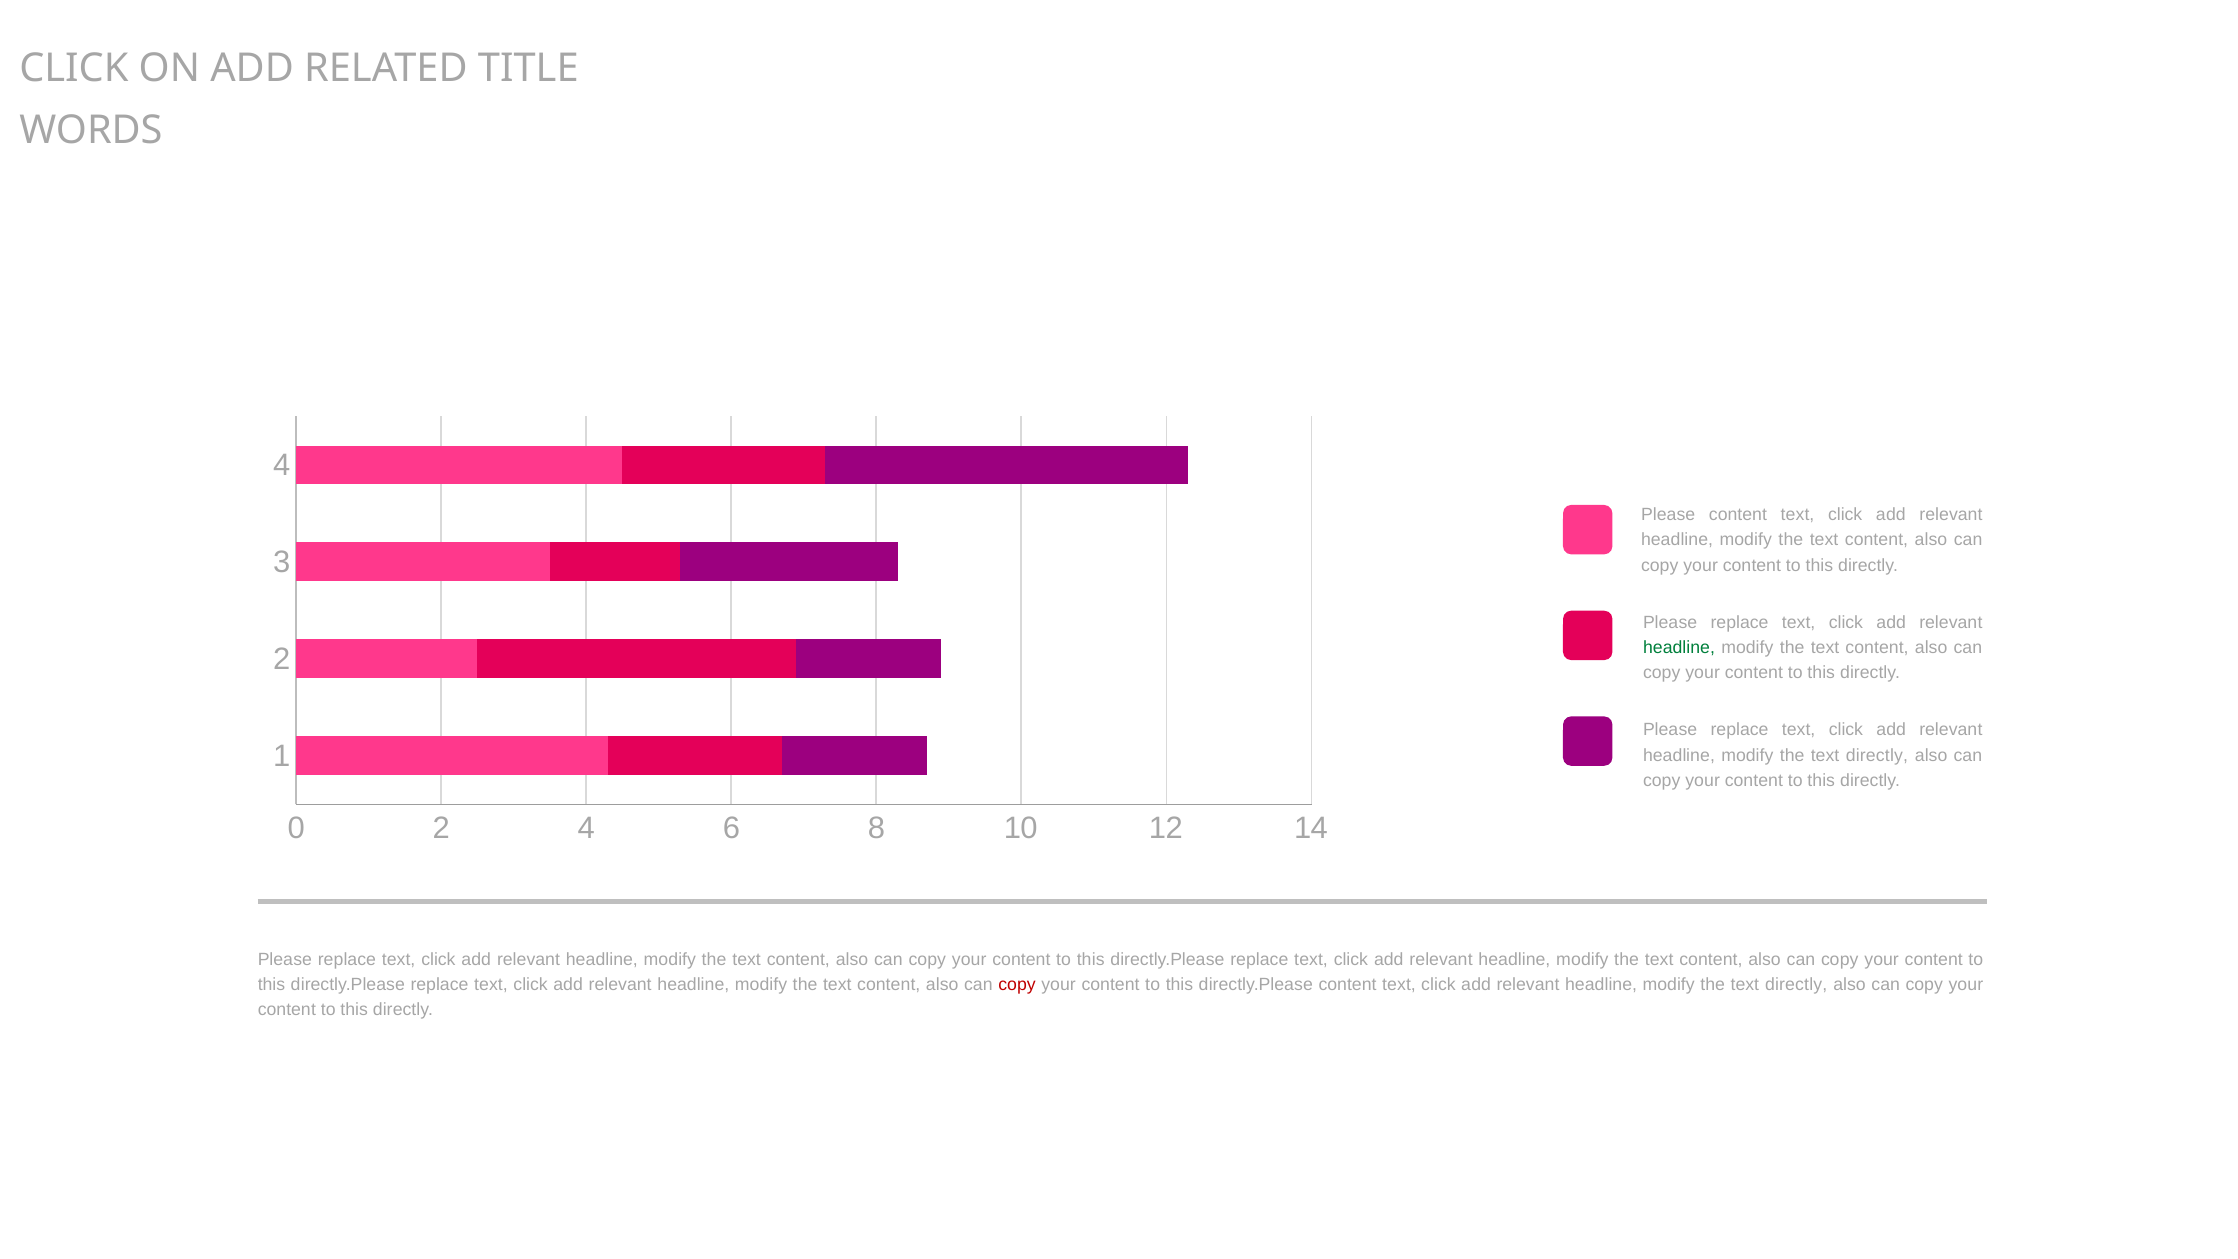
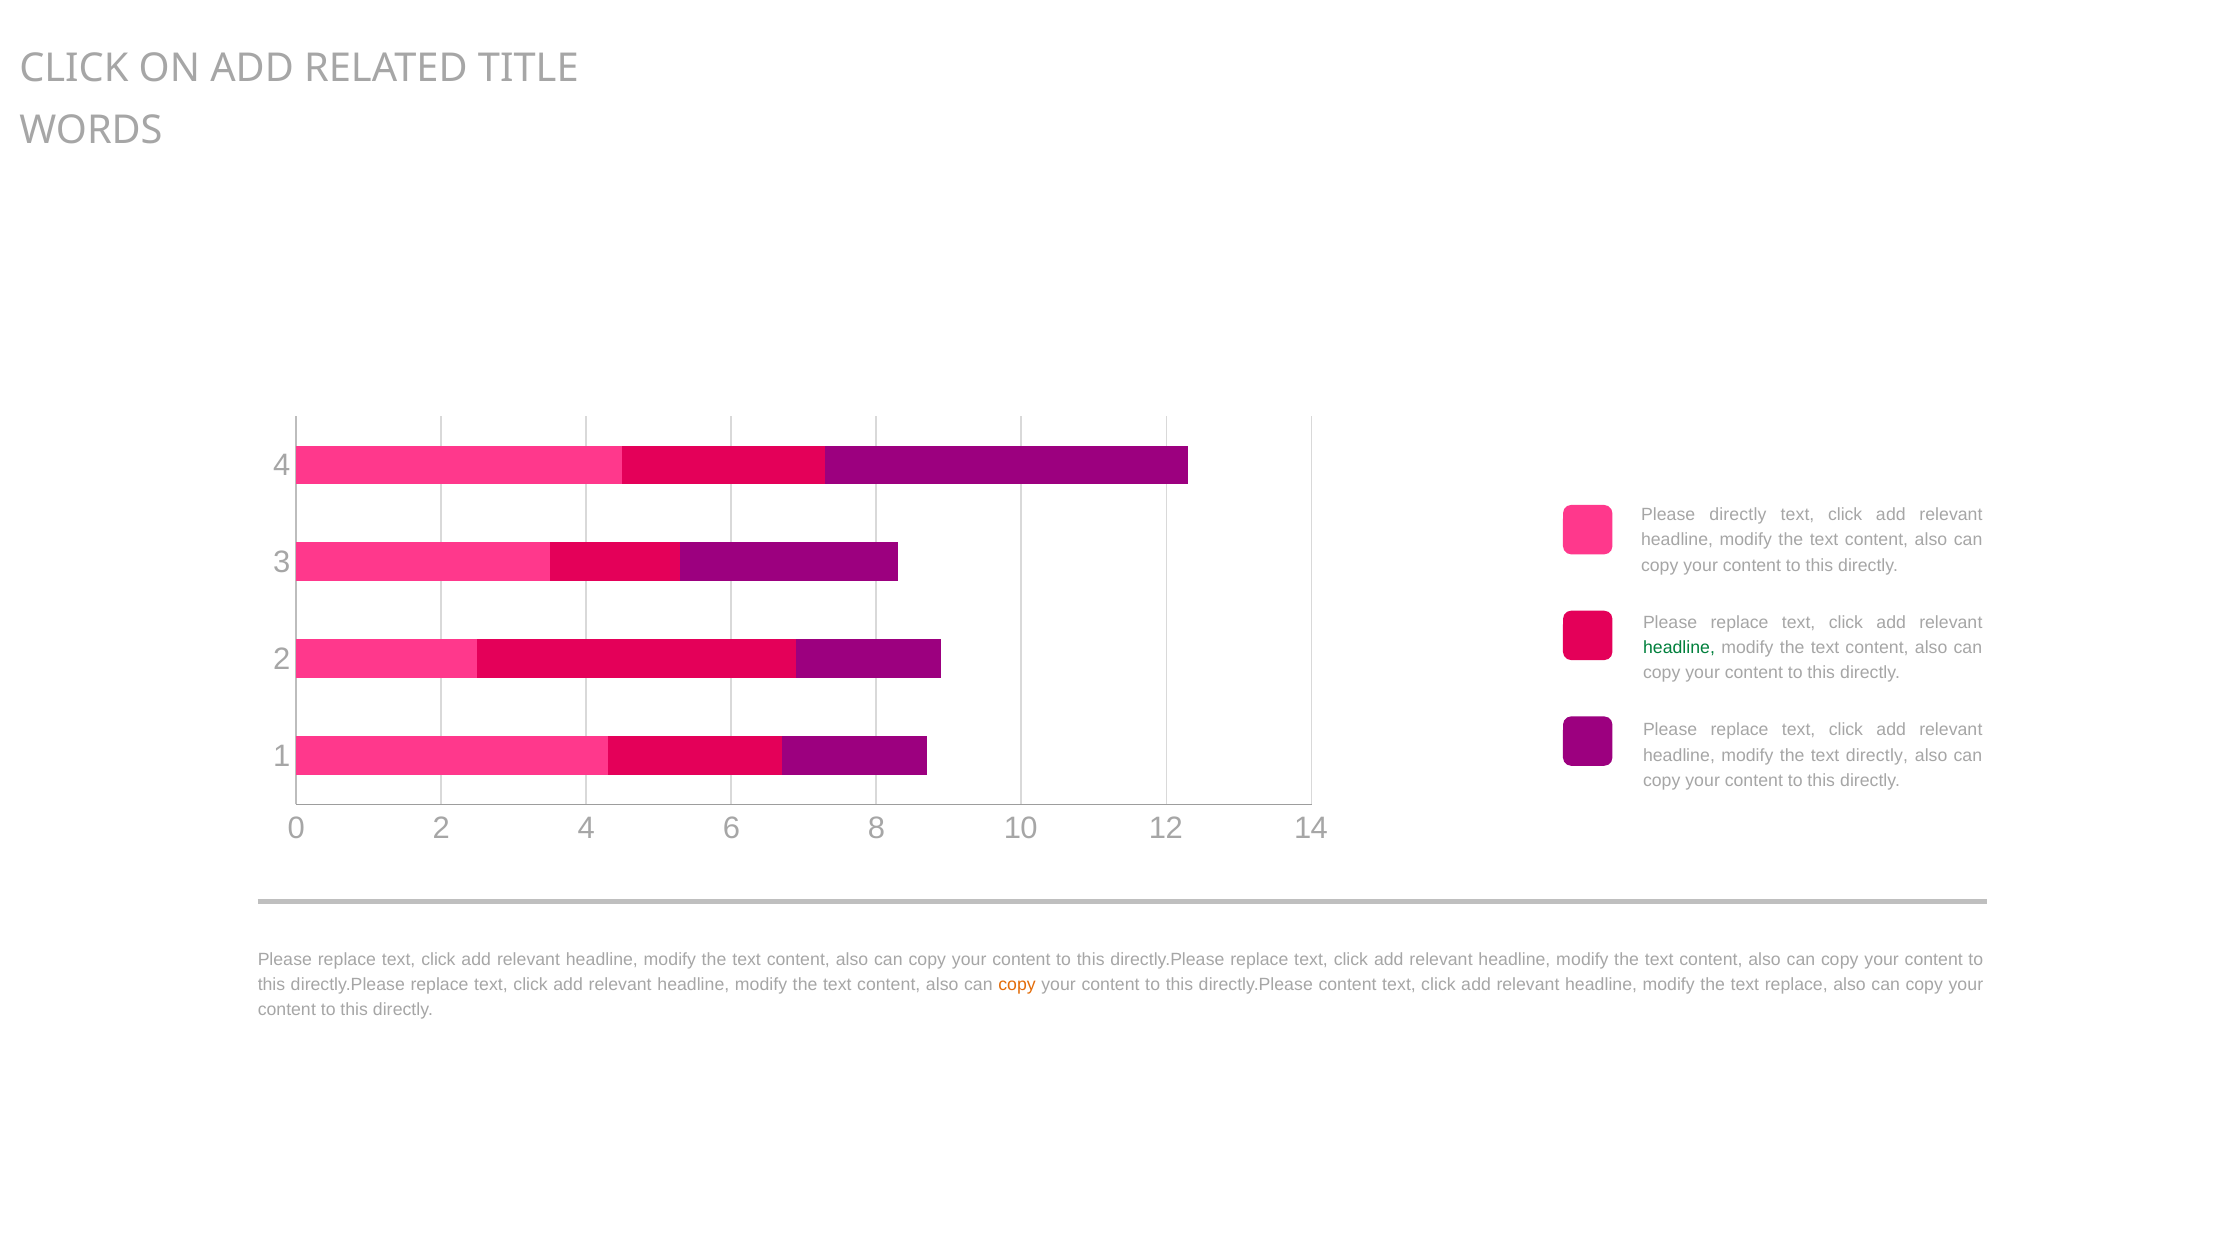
Please content: content -> directly
copy at (1017, 984) colour: red -> orange
directly at (1796, 984): directly -> replace
